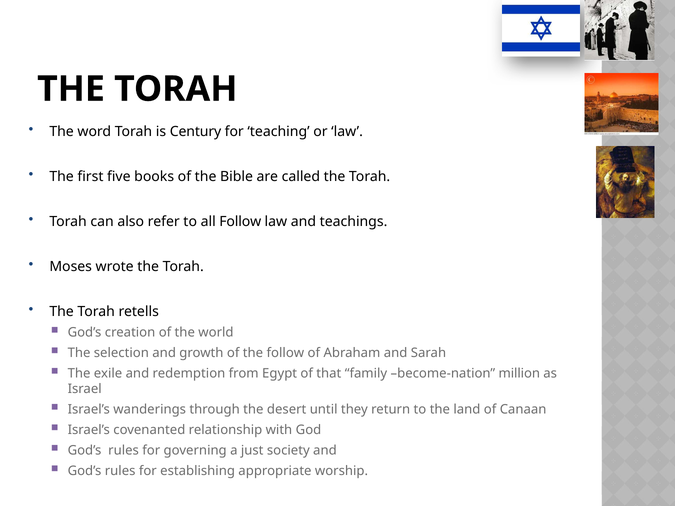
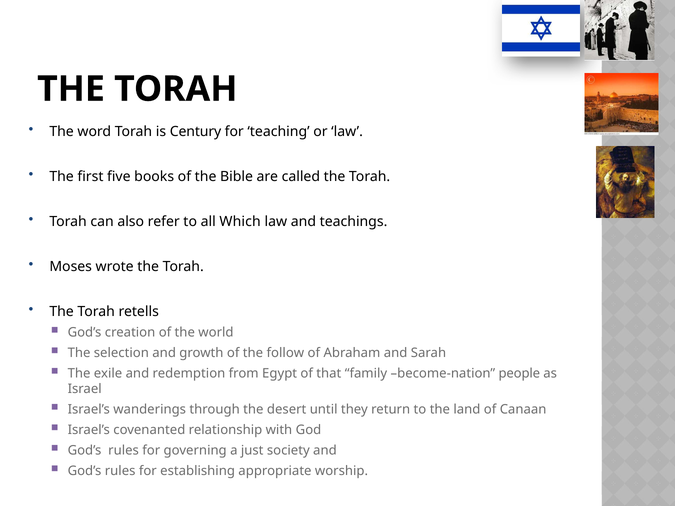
all Follow: Follow -> Which
million: million -> people
